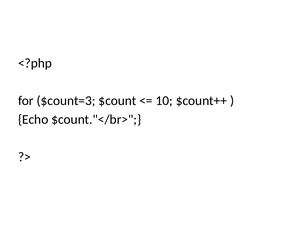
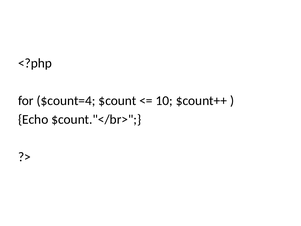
$count=3: $count=3 -> $count=4
